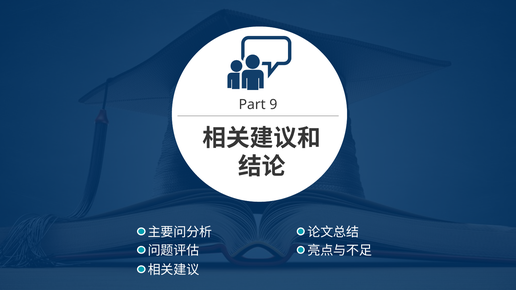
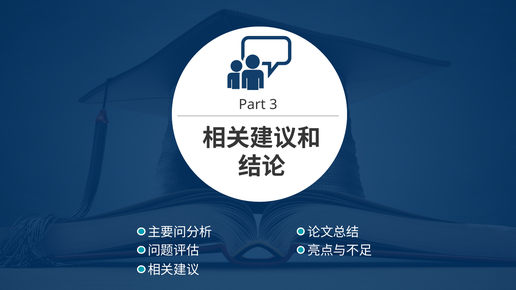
9: 9 -> 3
